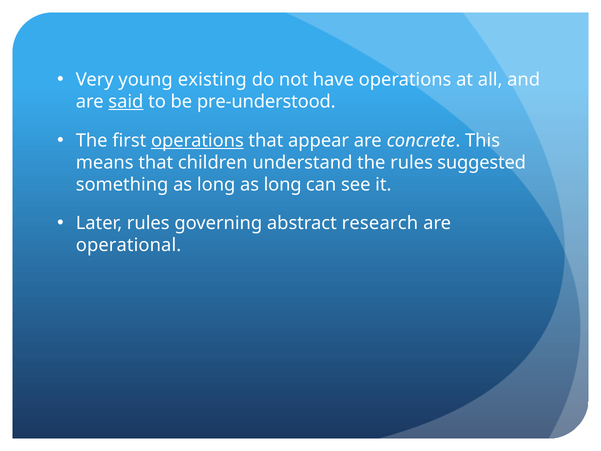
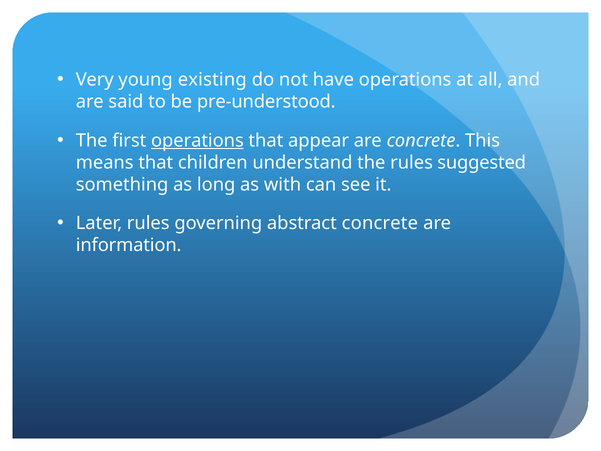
said underline: present -> none
long as long: long -> with
abstract research: research -> concrete
operational: operational -> information
